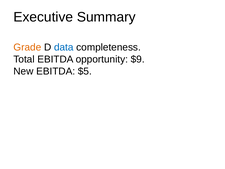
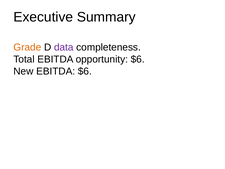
data colour: blue -> purple
opportunity $9: $9 -> $6
EBITDA $5: $5 -> $6
